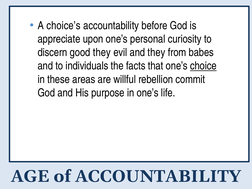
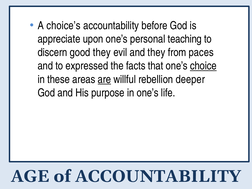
curiosity: curiosity -> teaching
babes: babes -> paces
individuals: individuals -> expressed
are underline: none -> present
commit: commit -> deeper
